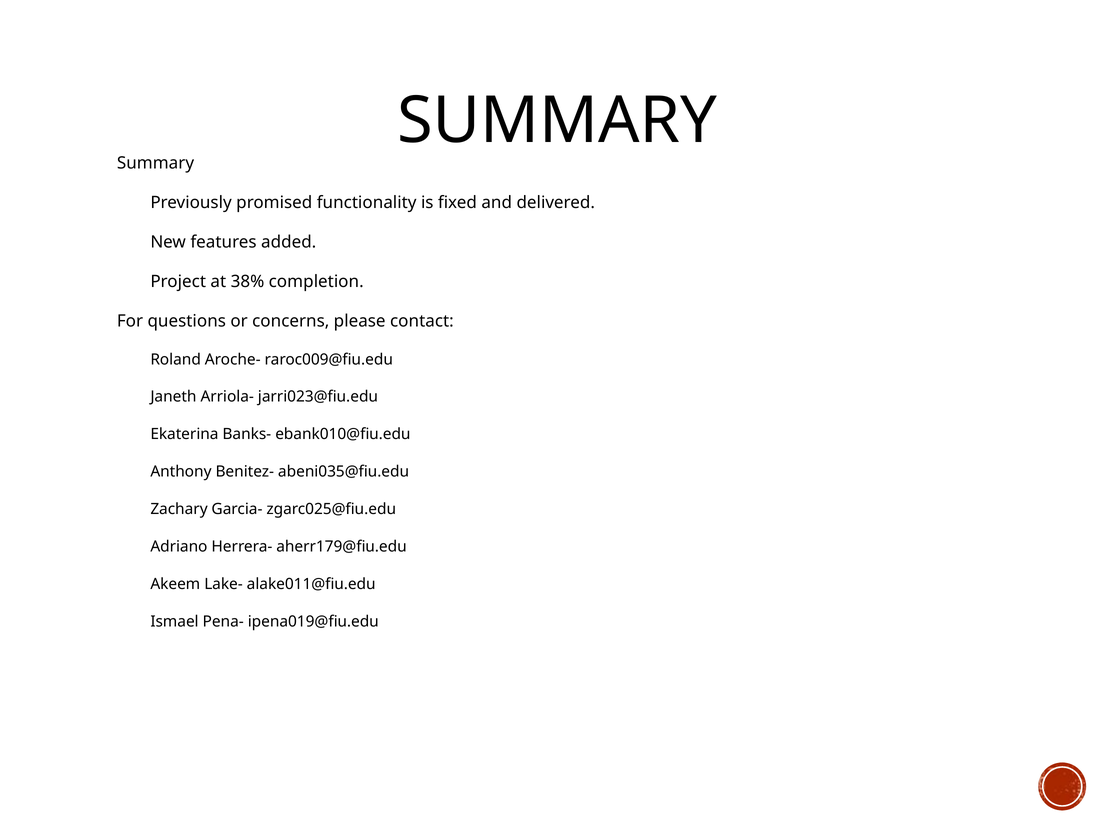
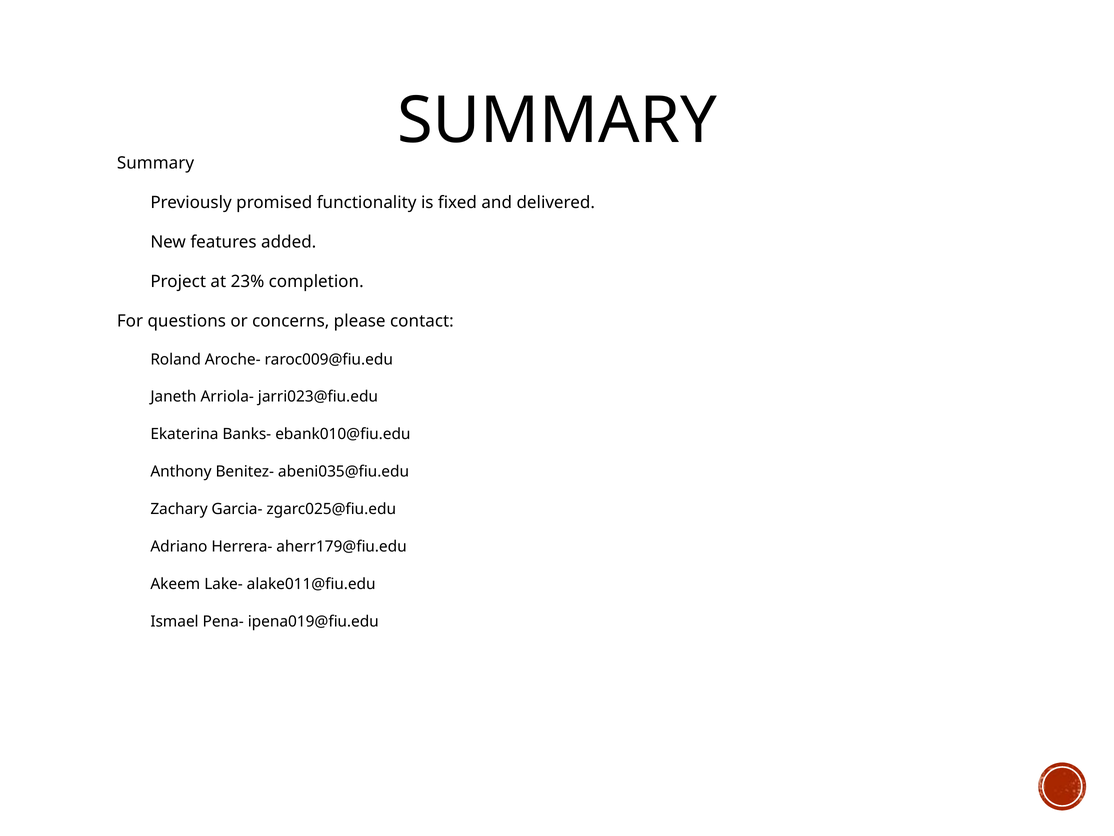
38%: 38% -> 23%
